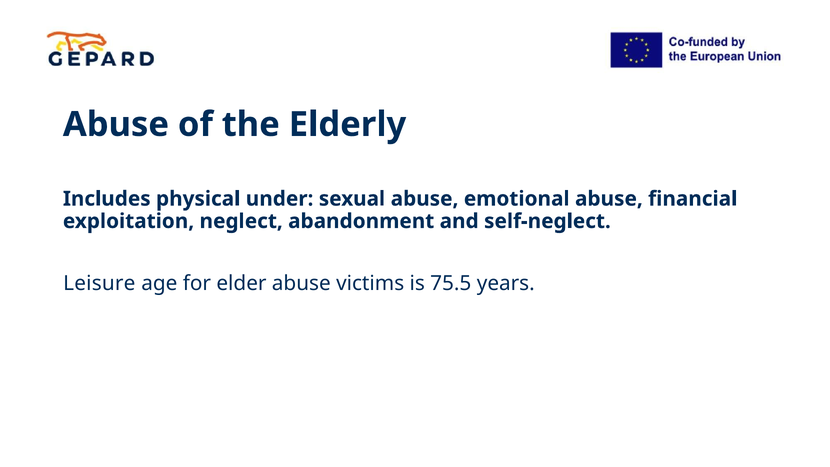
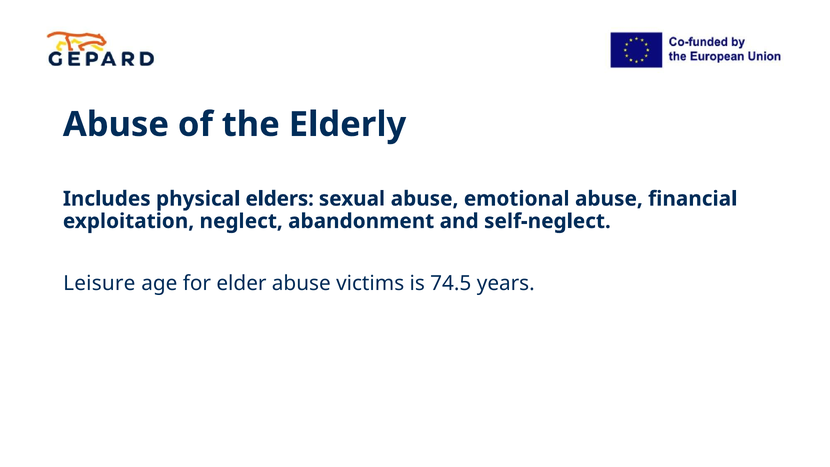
under: under -> elders
75.5: 75.5 -> 74.5
